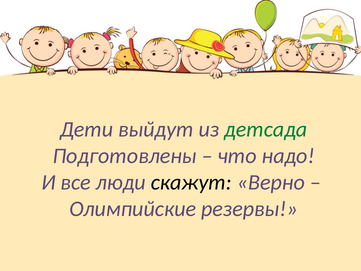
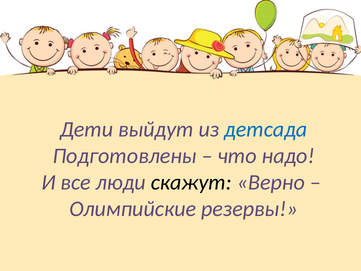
детсада colour: green -> blue
